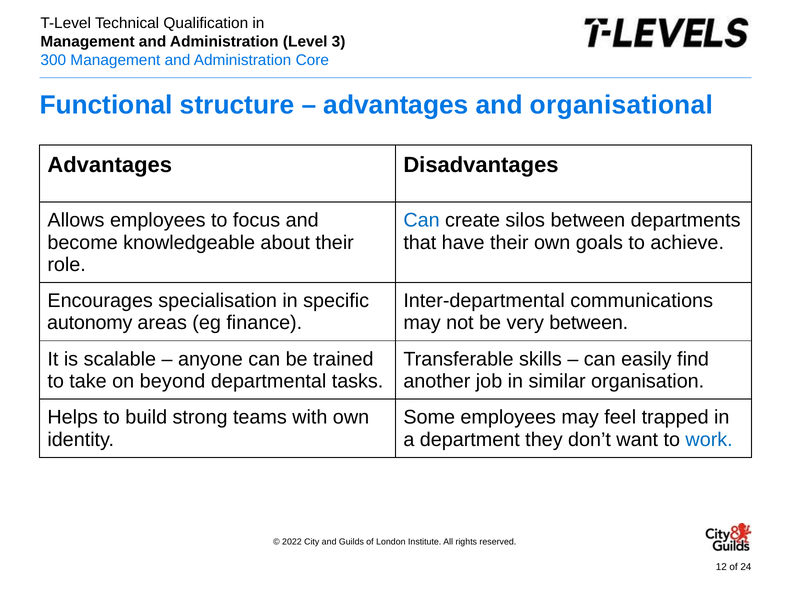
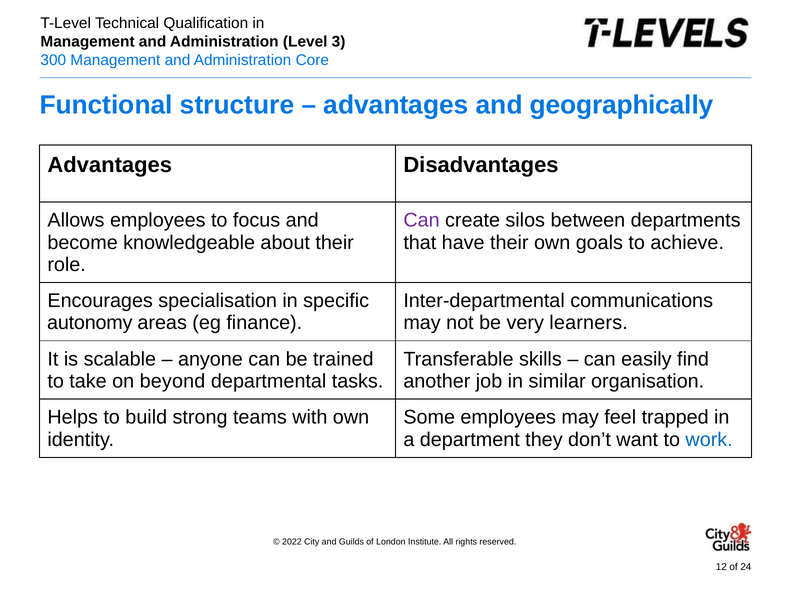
organisational: organisational -> geographically
Can at (422, 220) colour: blue -> purple
very between: between -> learners
